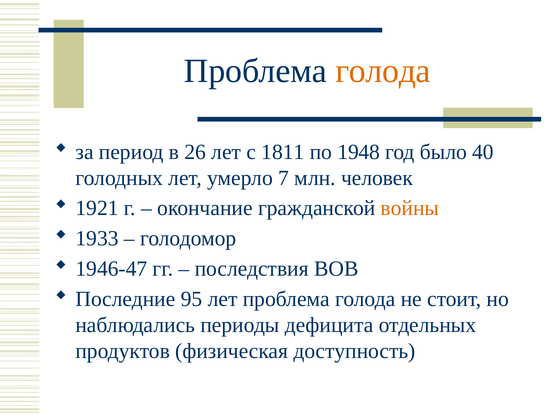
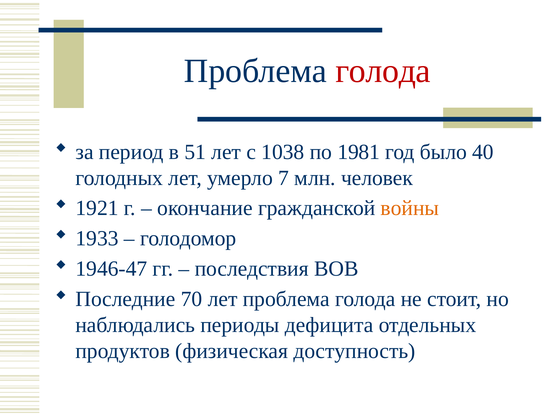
голода at (383, 71) colour: orange -> red
26: 26 -> 51
1811: 1811 -> 1038
1948: 1948 -> 1981
95: 95 -> 70
